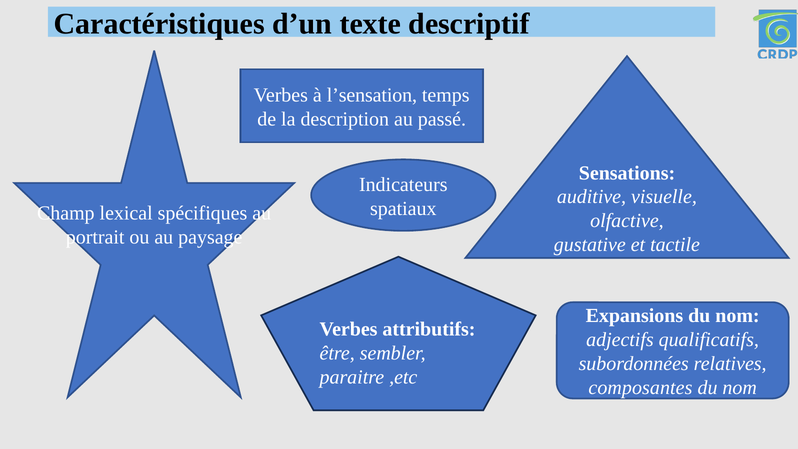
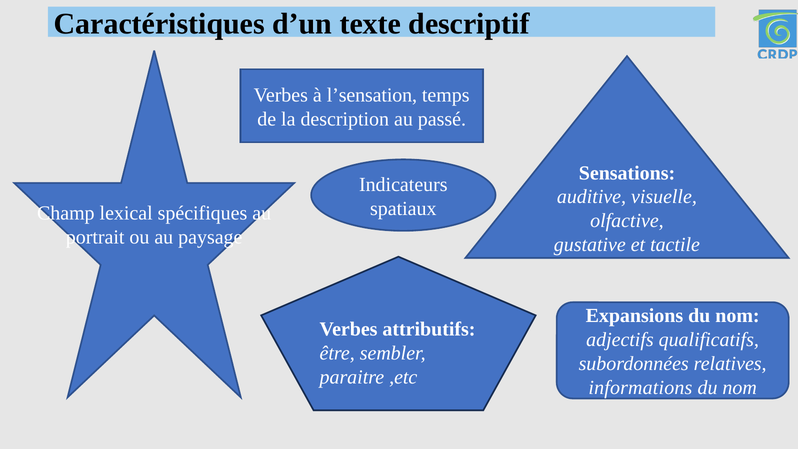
composantes: composantes -> informations
